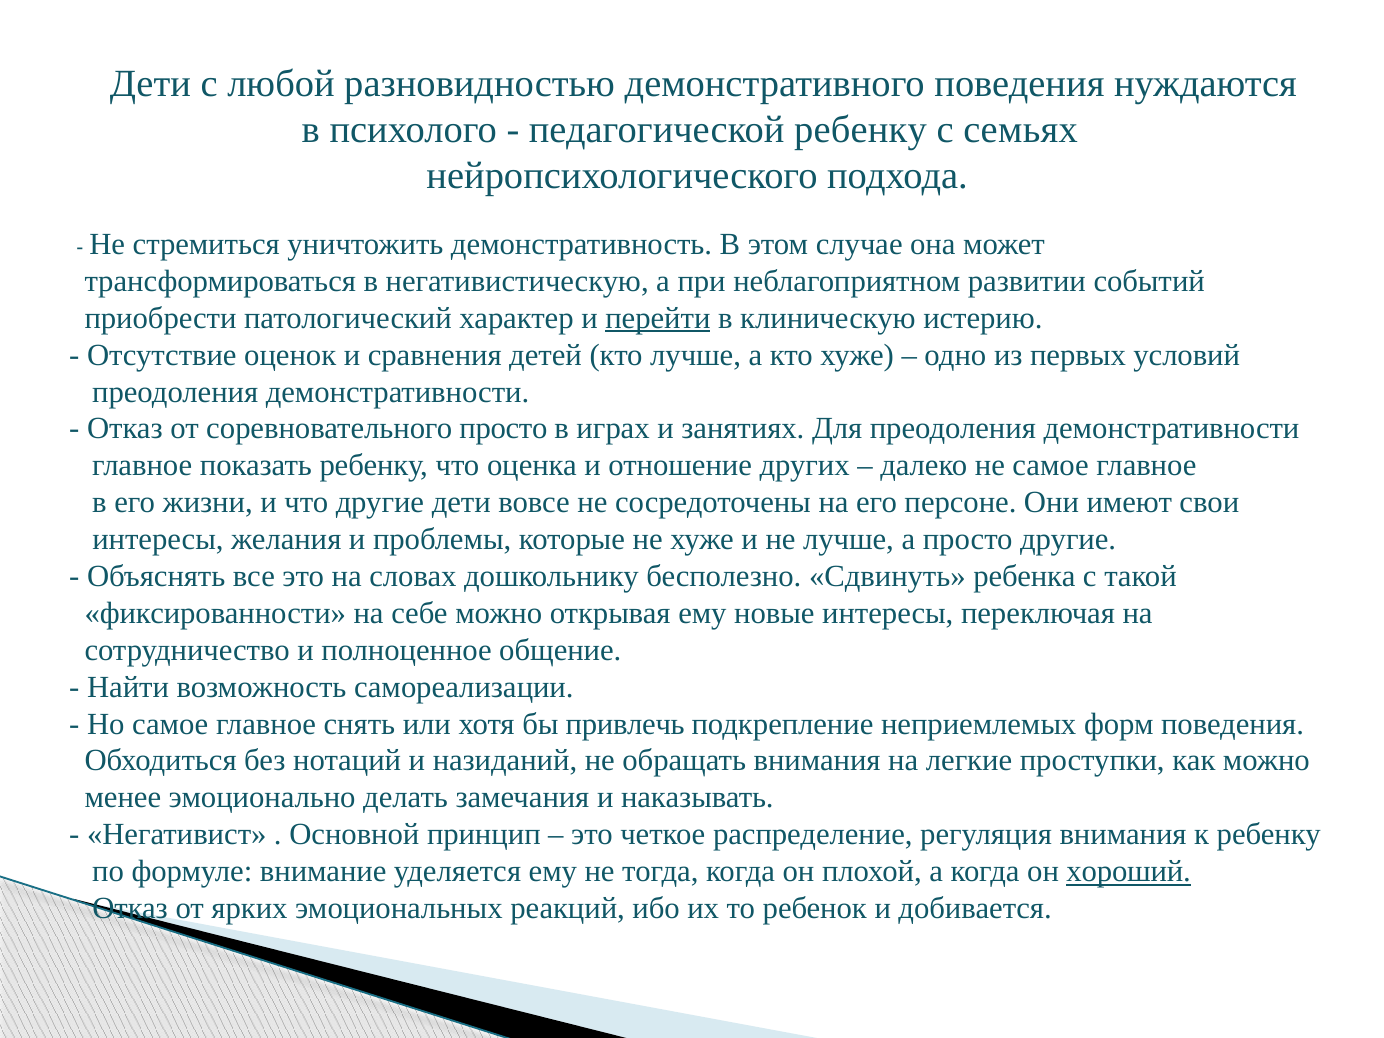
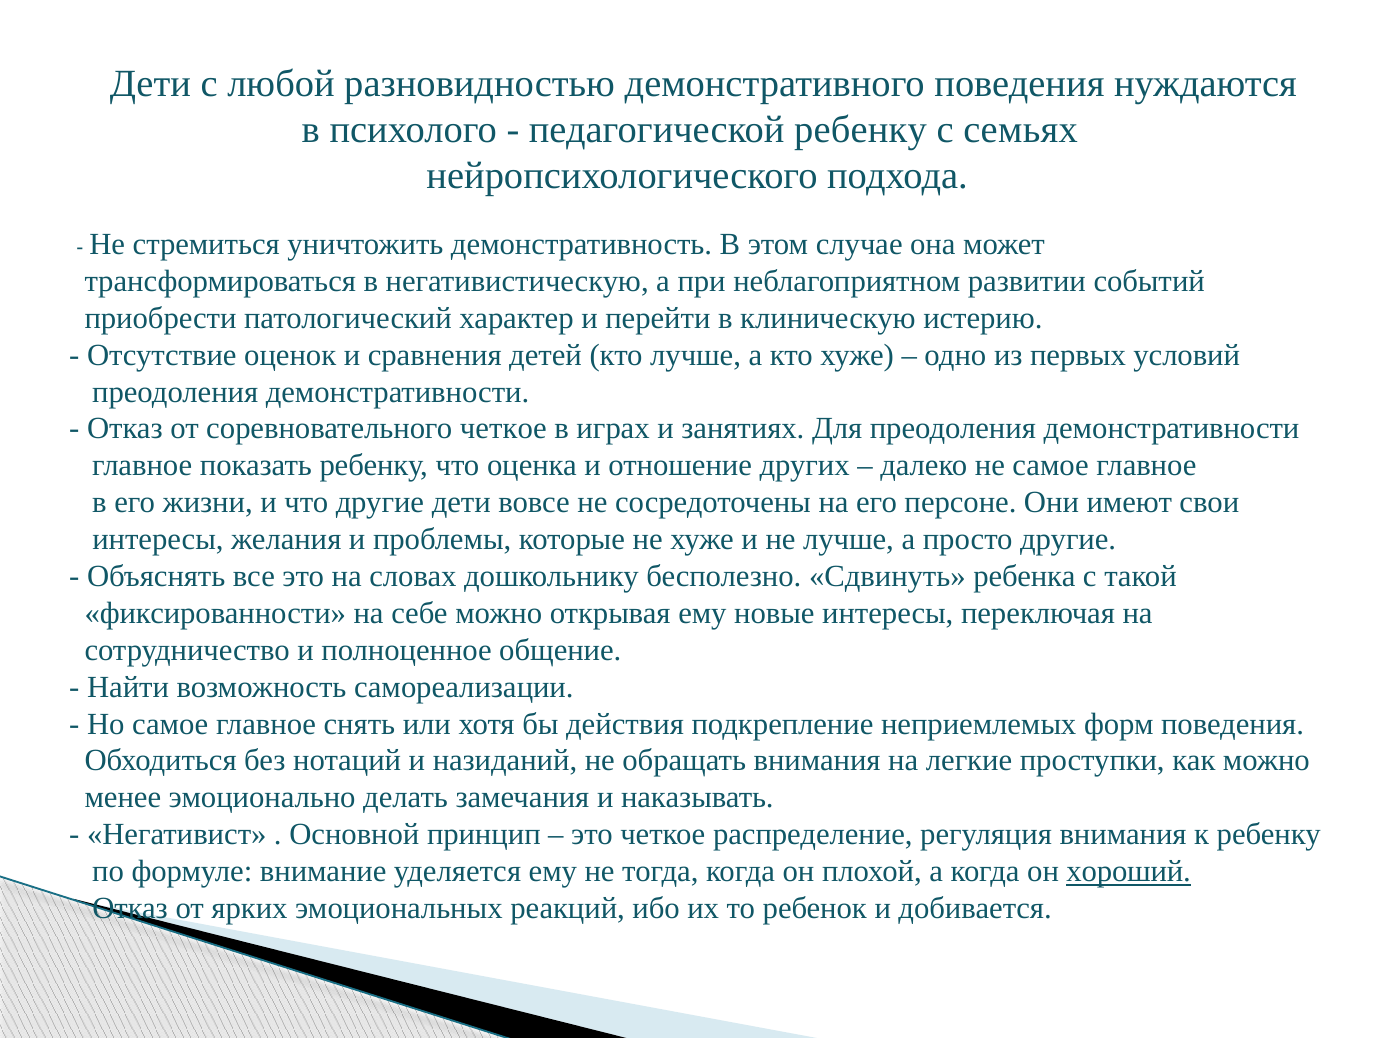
перейти underline: present -> none
соревновательного просто: просто -> четкое
привлечь: привлечь -> действия
